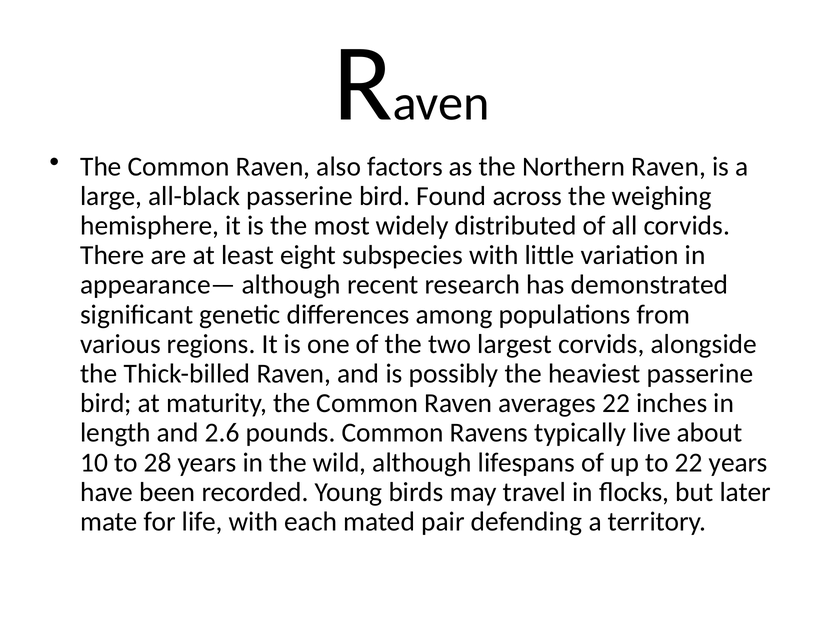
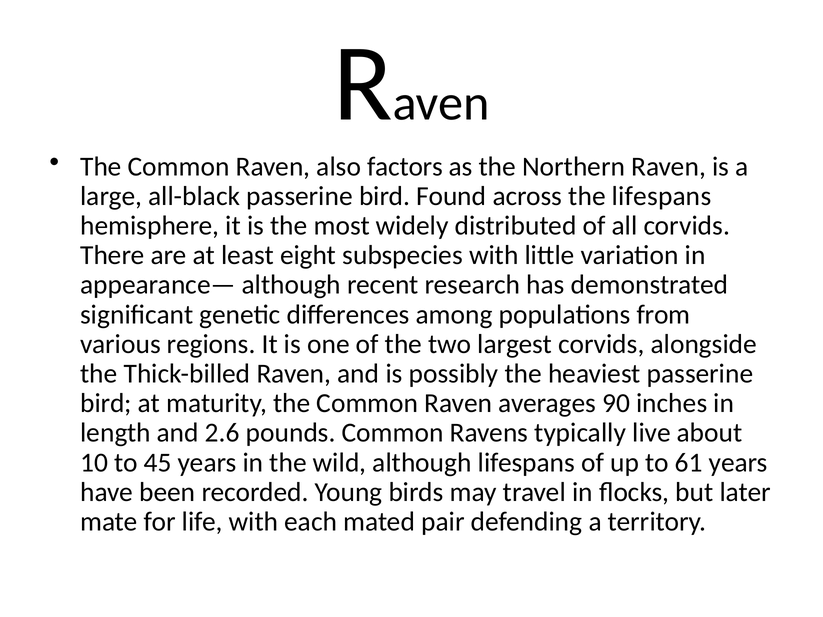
the weighing: weighing -> lifespans
averages 22: 22 -> 90
28: 28 -> 45
to 22: 22 -> 61
